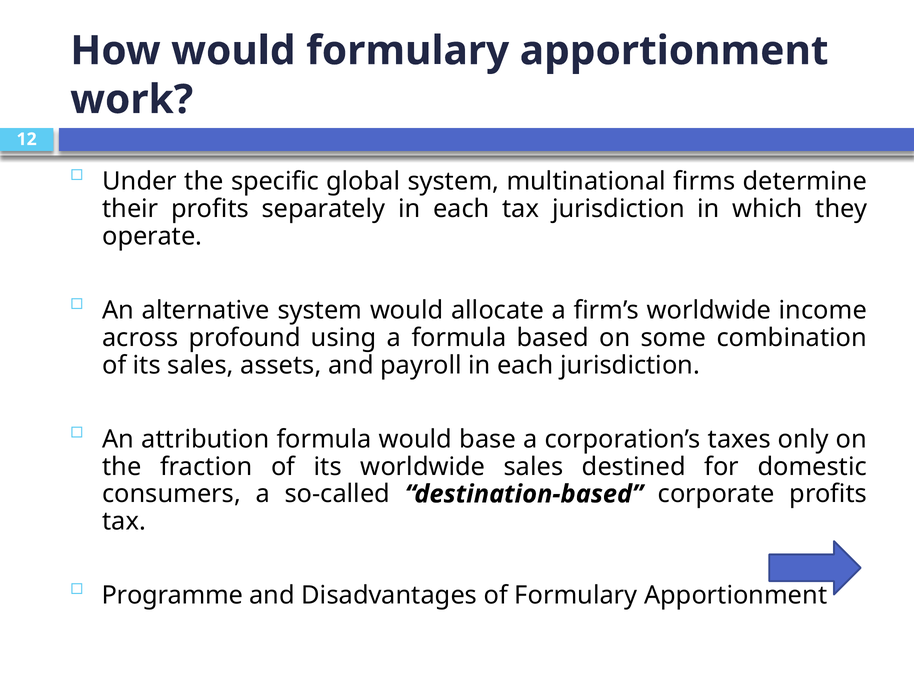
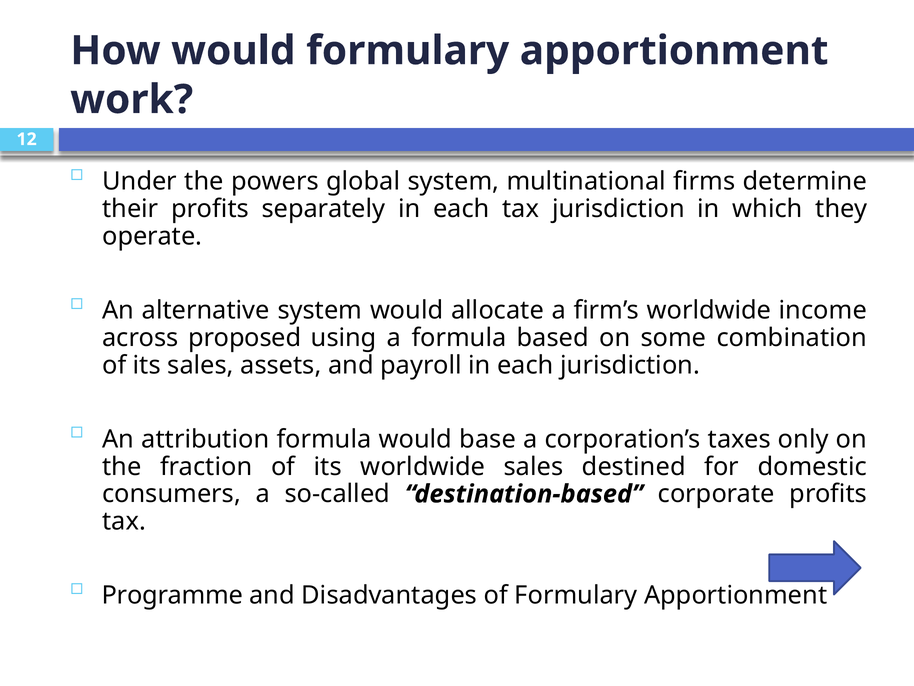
specific: specific -> powers
profound: profound -> proposed
